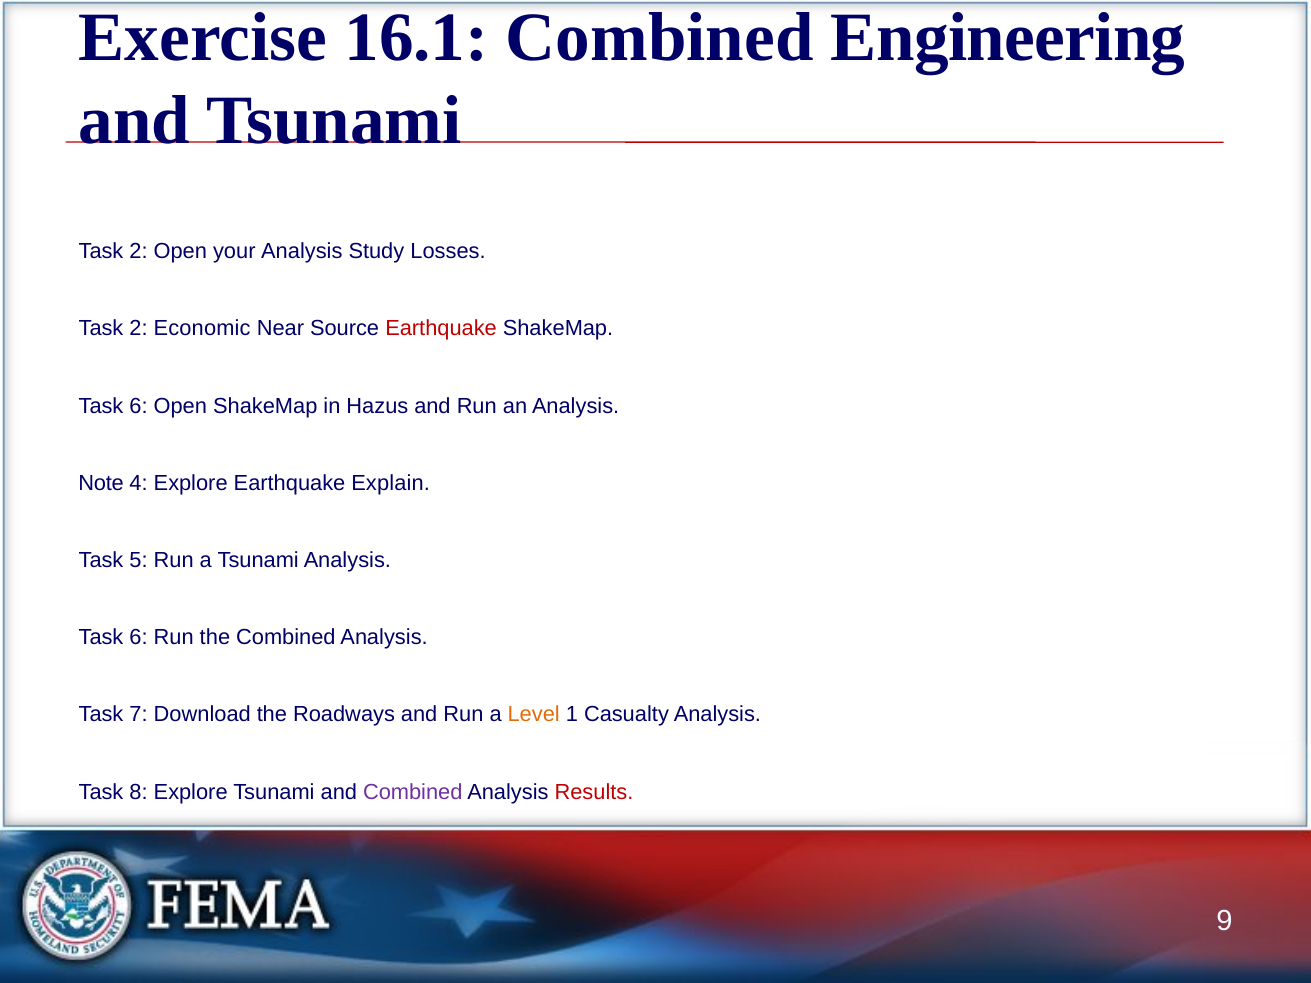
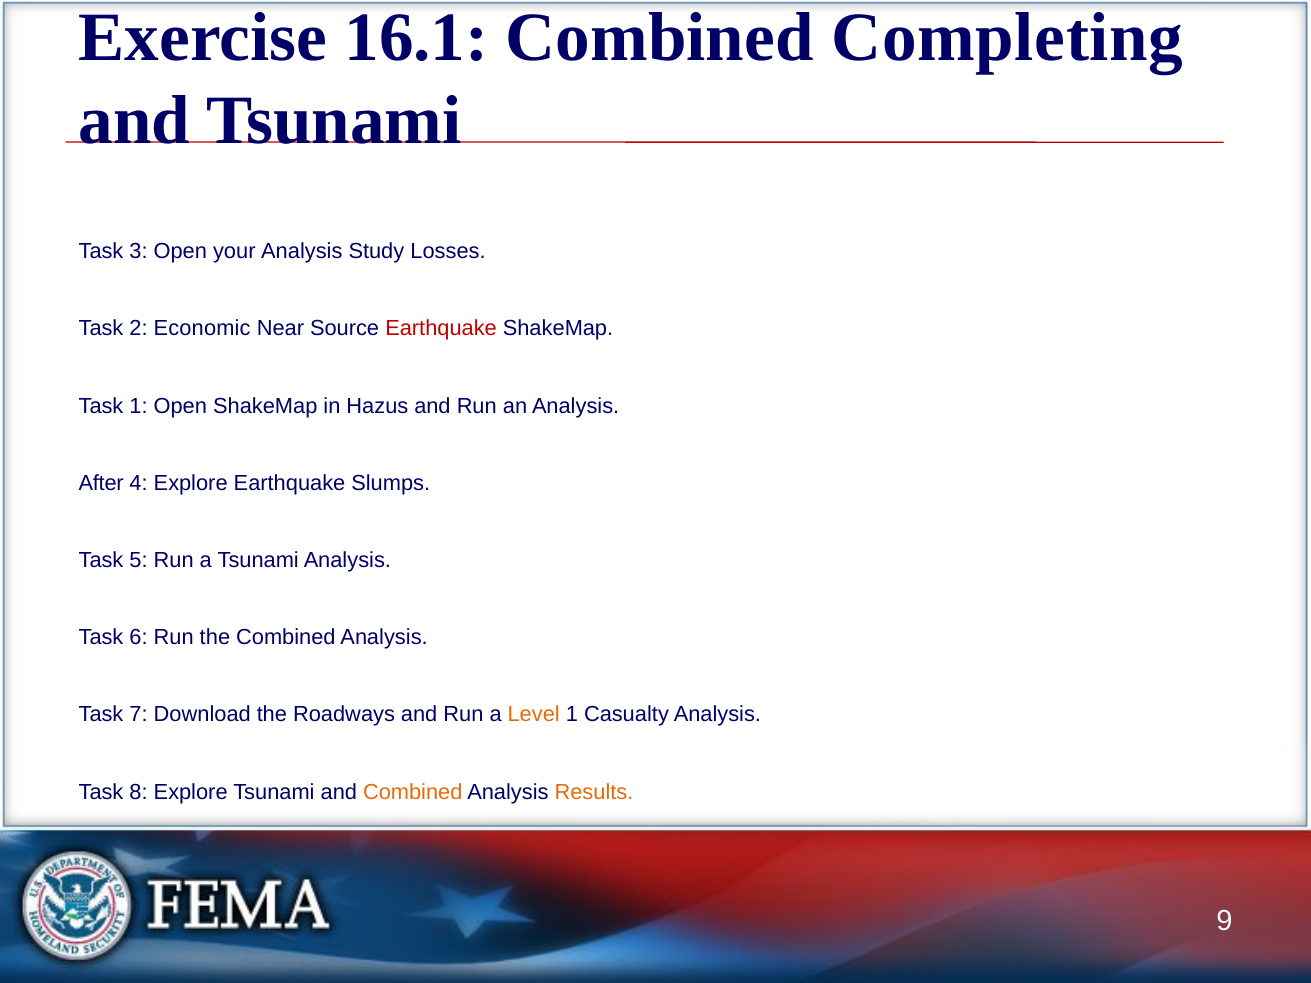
Engineering: Engineering -> Completing
2 at (139, 252): 2 -> 3
6 at (139, 406): 6 -> 1
Note: Note -> After
Explain: Explain -> Slumps
Combined at (413, 792) colour: purple -> orange
Results colour: red -> orange
